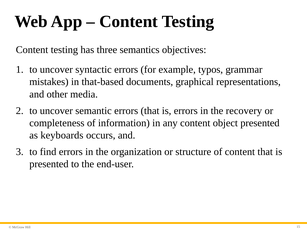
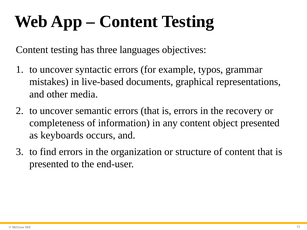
semantics: semantics -> languages
that-based: that-based -> live-based
